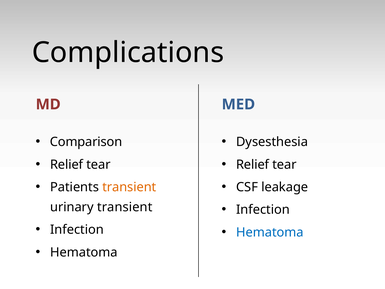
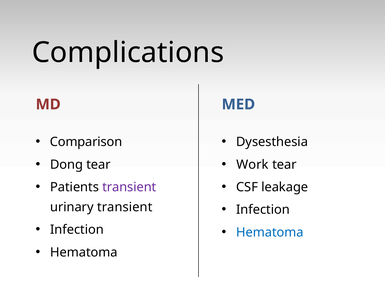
Relief at (67, 164): Relief -> Dong
Relief at (253, 164): Relief -> Work
transient at (129, 187) colour: orange -> purple
